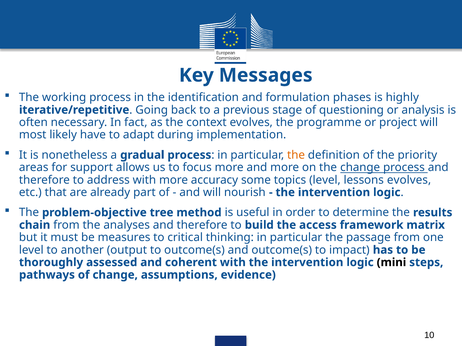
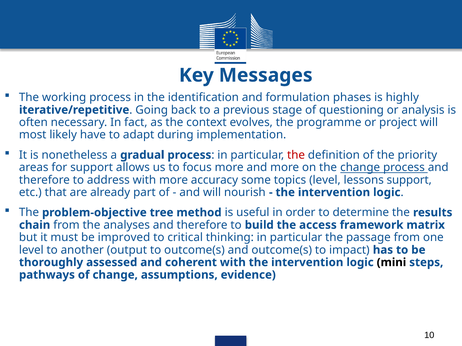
the at (296, 155) colour: orange -> red
lessons evolves: evolves -> support
measures: measures -> improved
